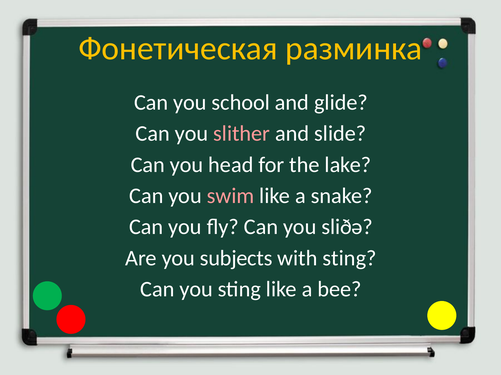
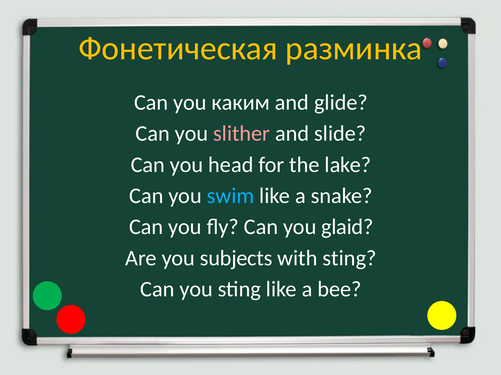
school: school -> каким
swim colour: pink -> light blue
sliðə: sliðə -> glaid
